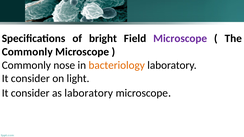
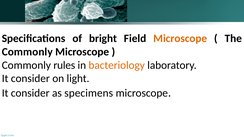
Microscope at (180, 38) colour: purple -> orange
nose: nose -> rules
as laboratory: laboratory -> specimens
